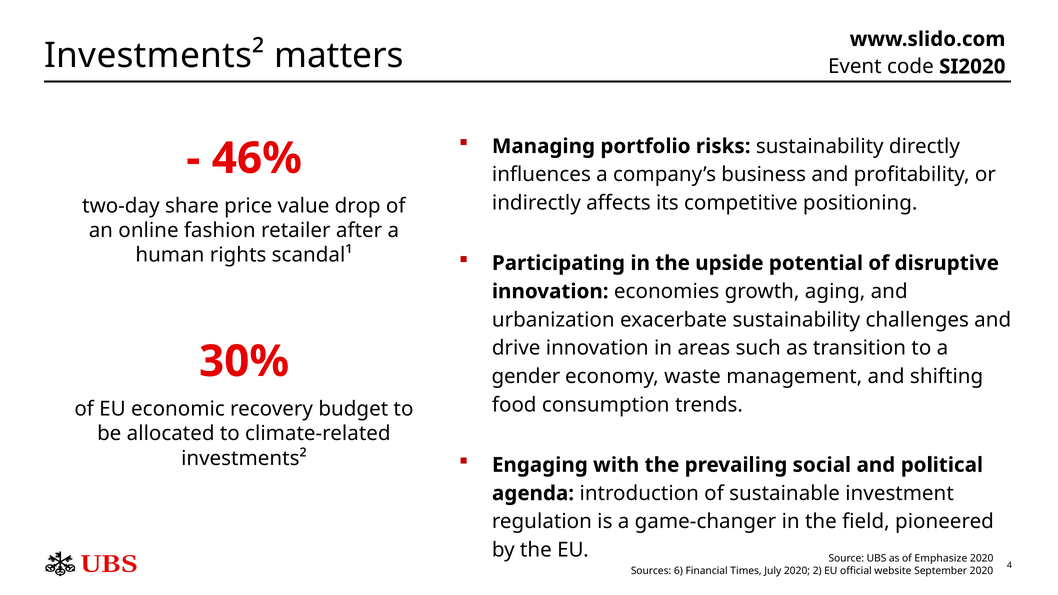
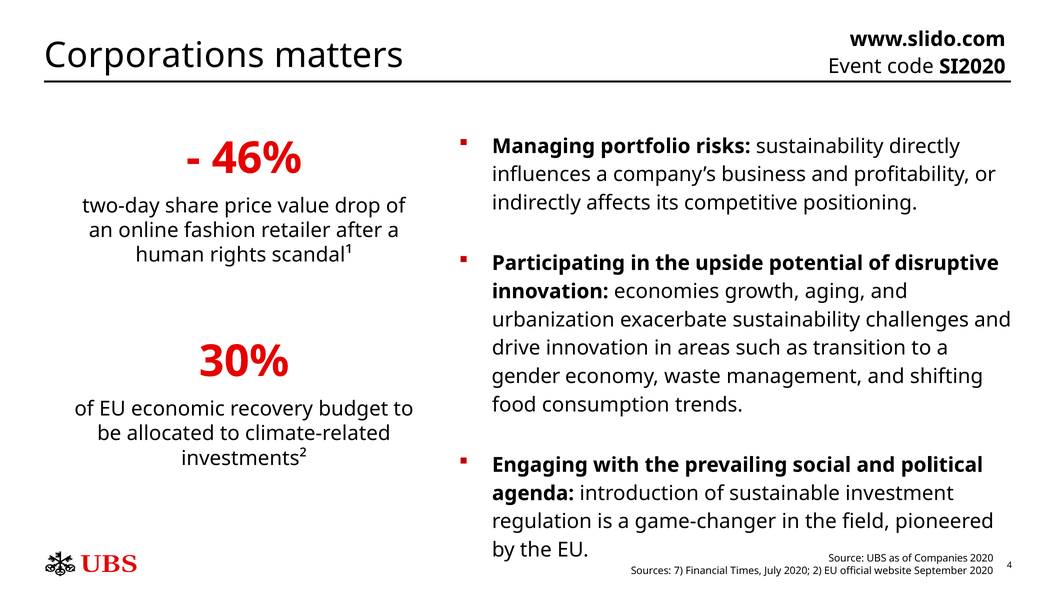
Investments² at (155, 56): Investments² -> Corporations
Emphasize: Emphasize -> Companies
6: 6 -> 7
